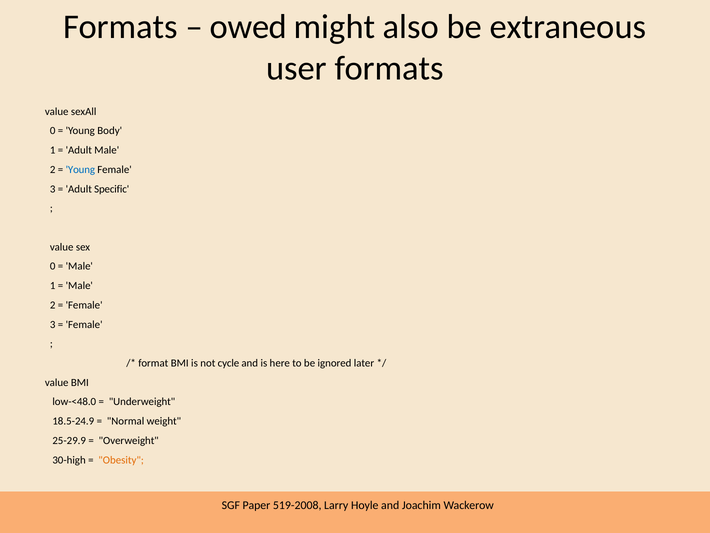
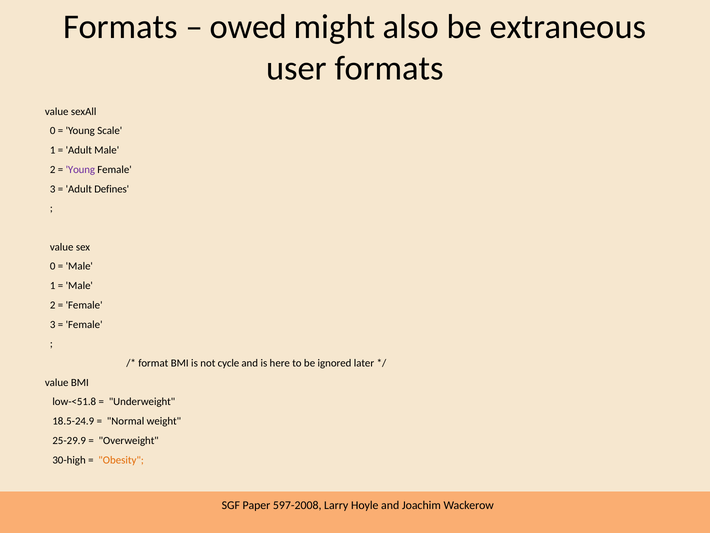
Body: Body -> Scale
Young at (80, 169) colour: blue -> purple
Specific: Specific -> Defines
low-<48.0: low-<48.0 -> low-<51.8
519-2008: 519-2008 -> 597-2008
